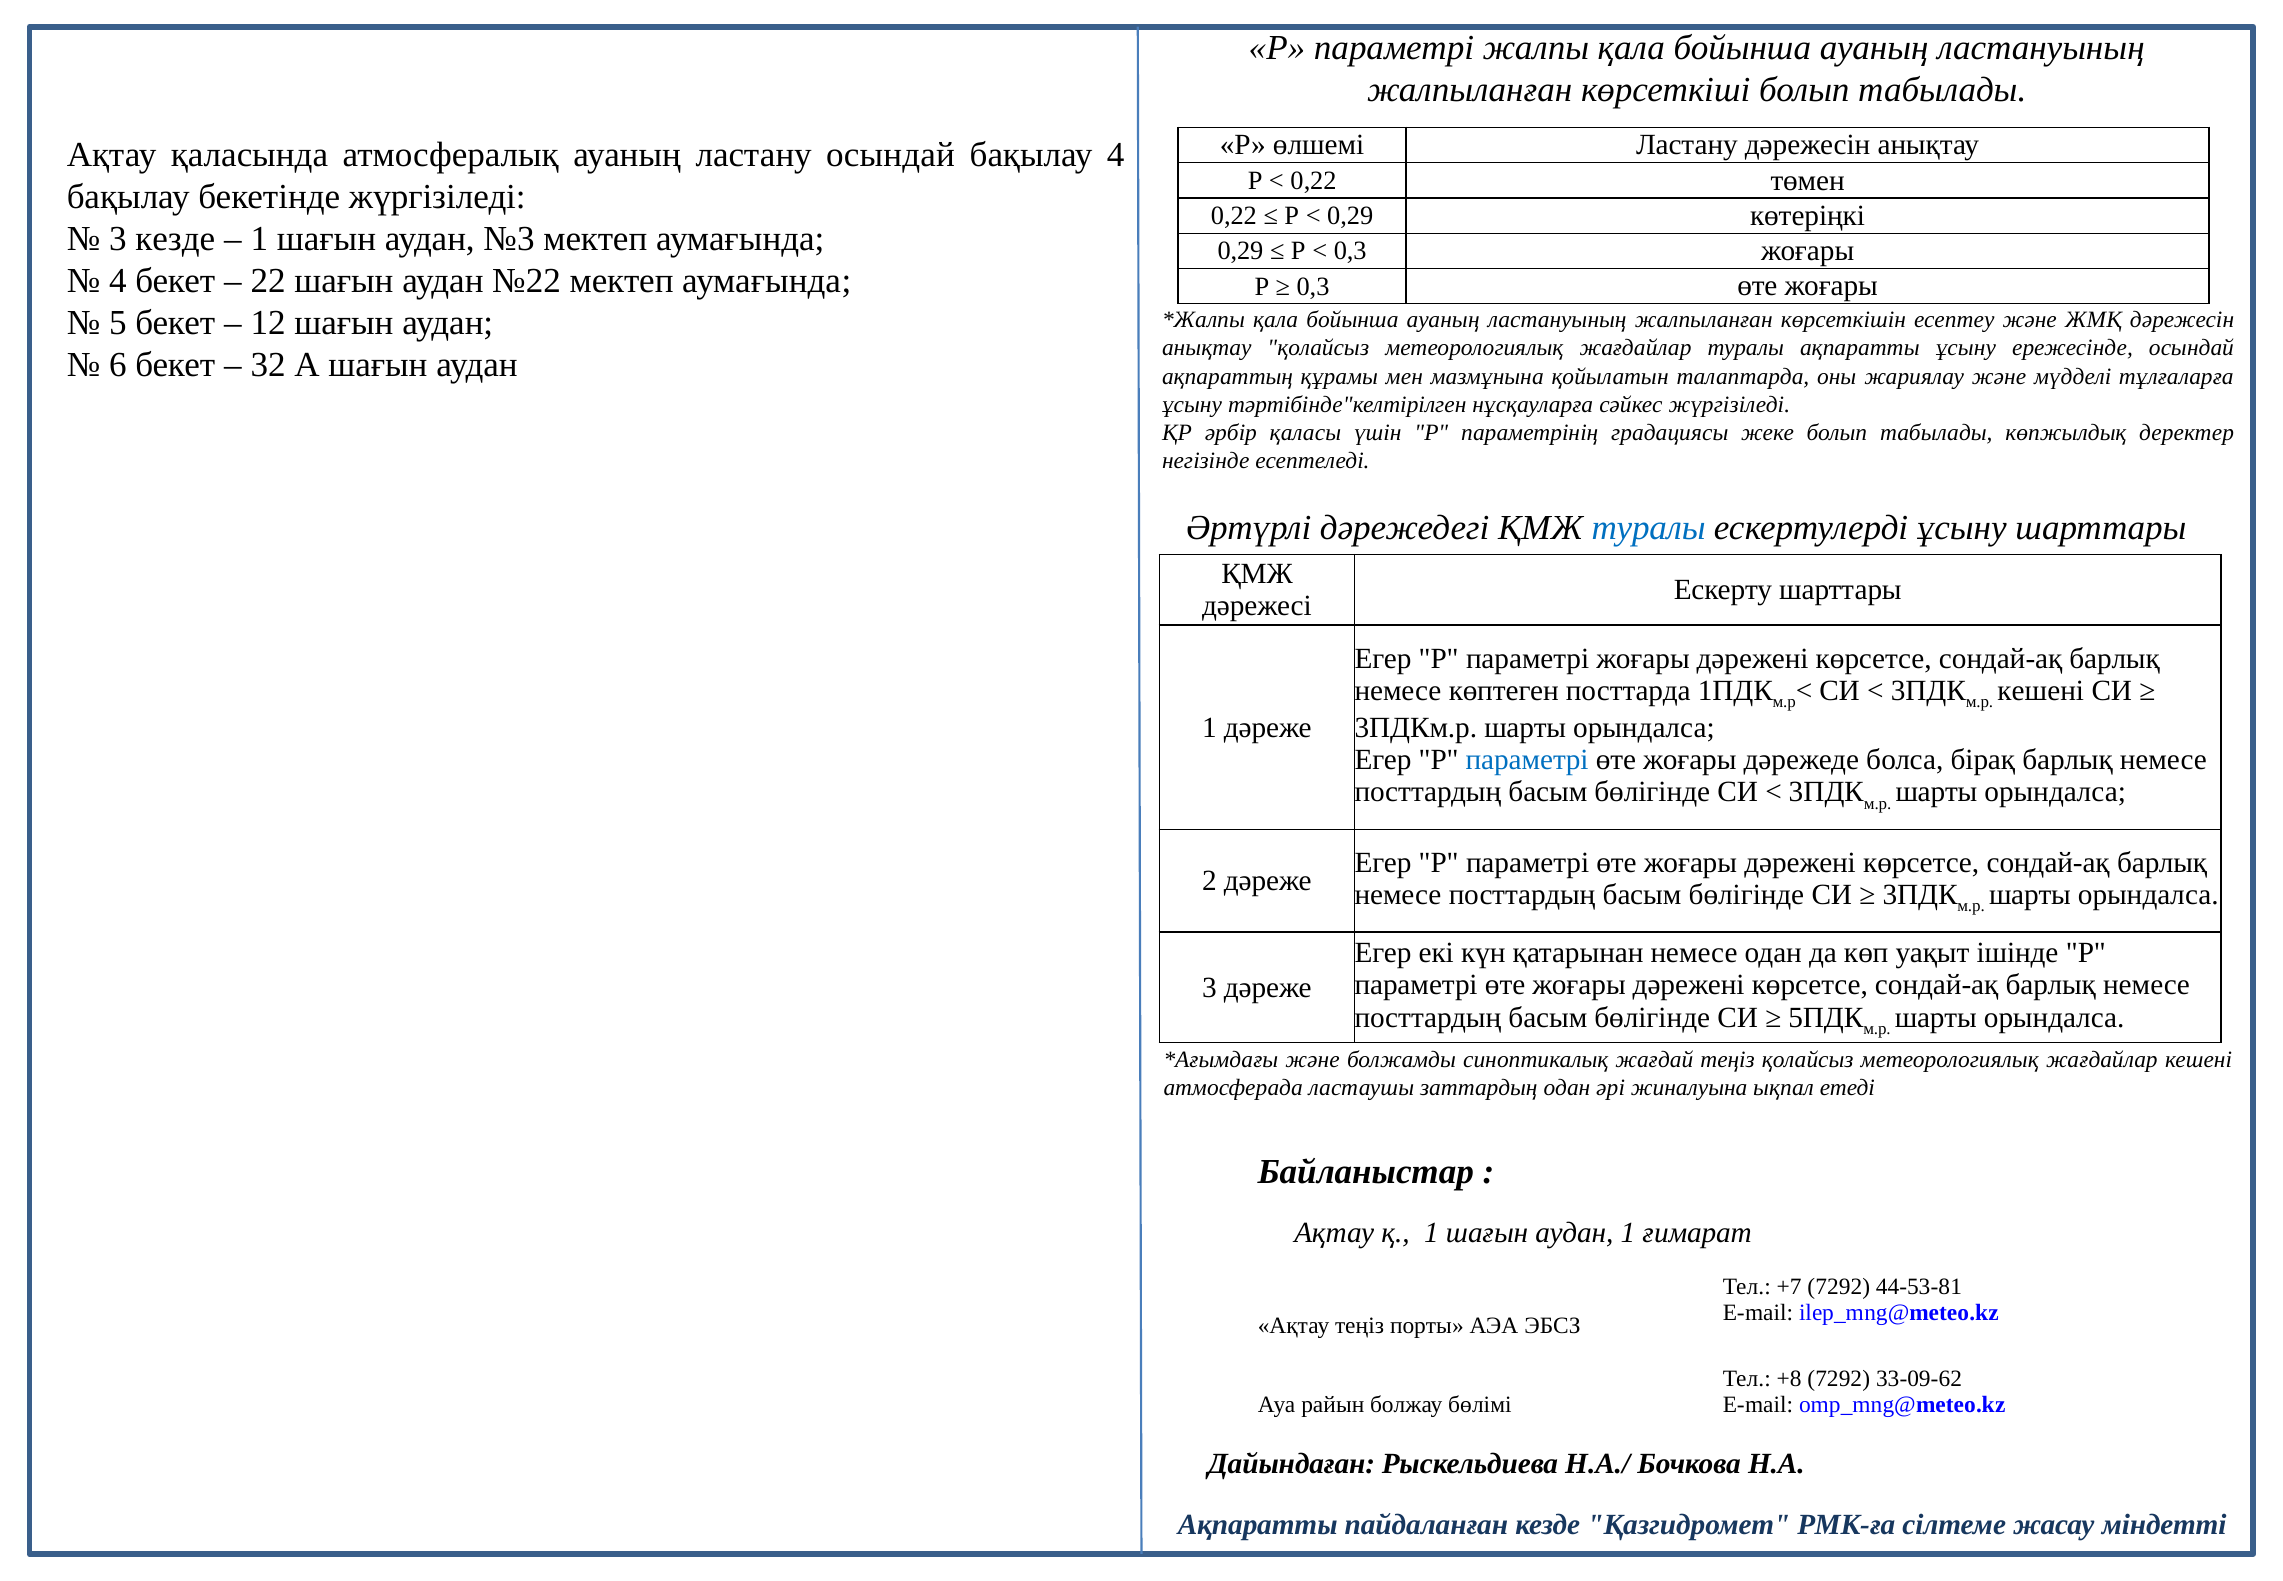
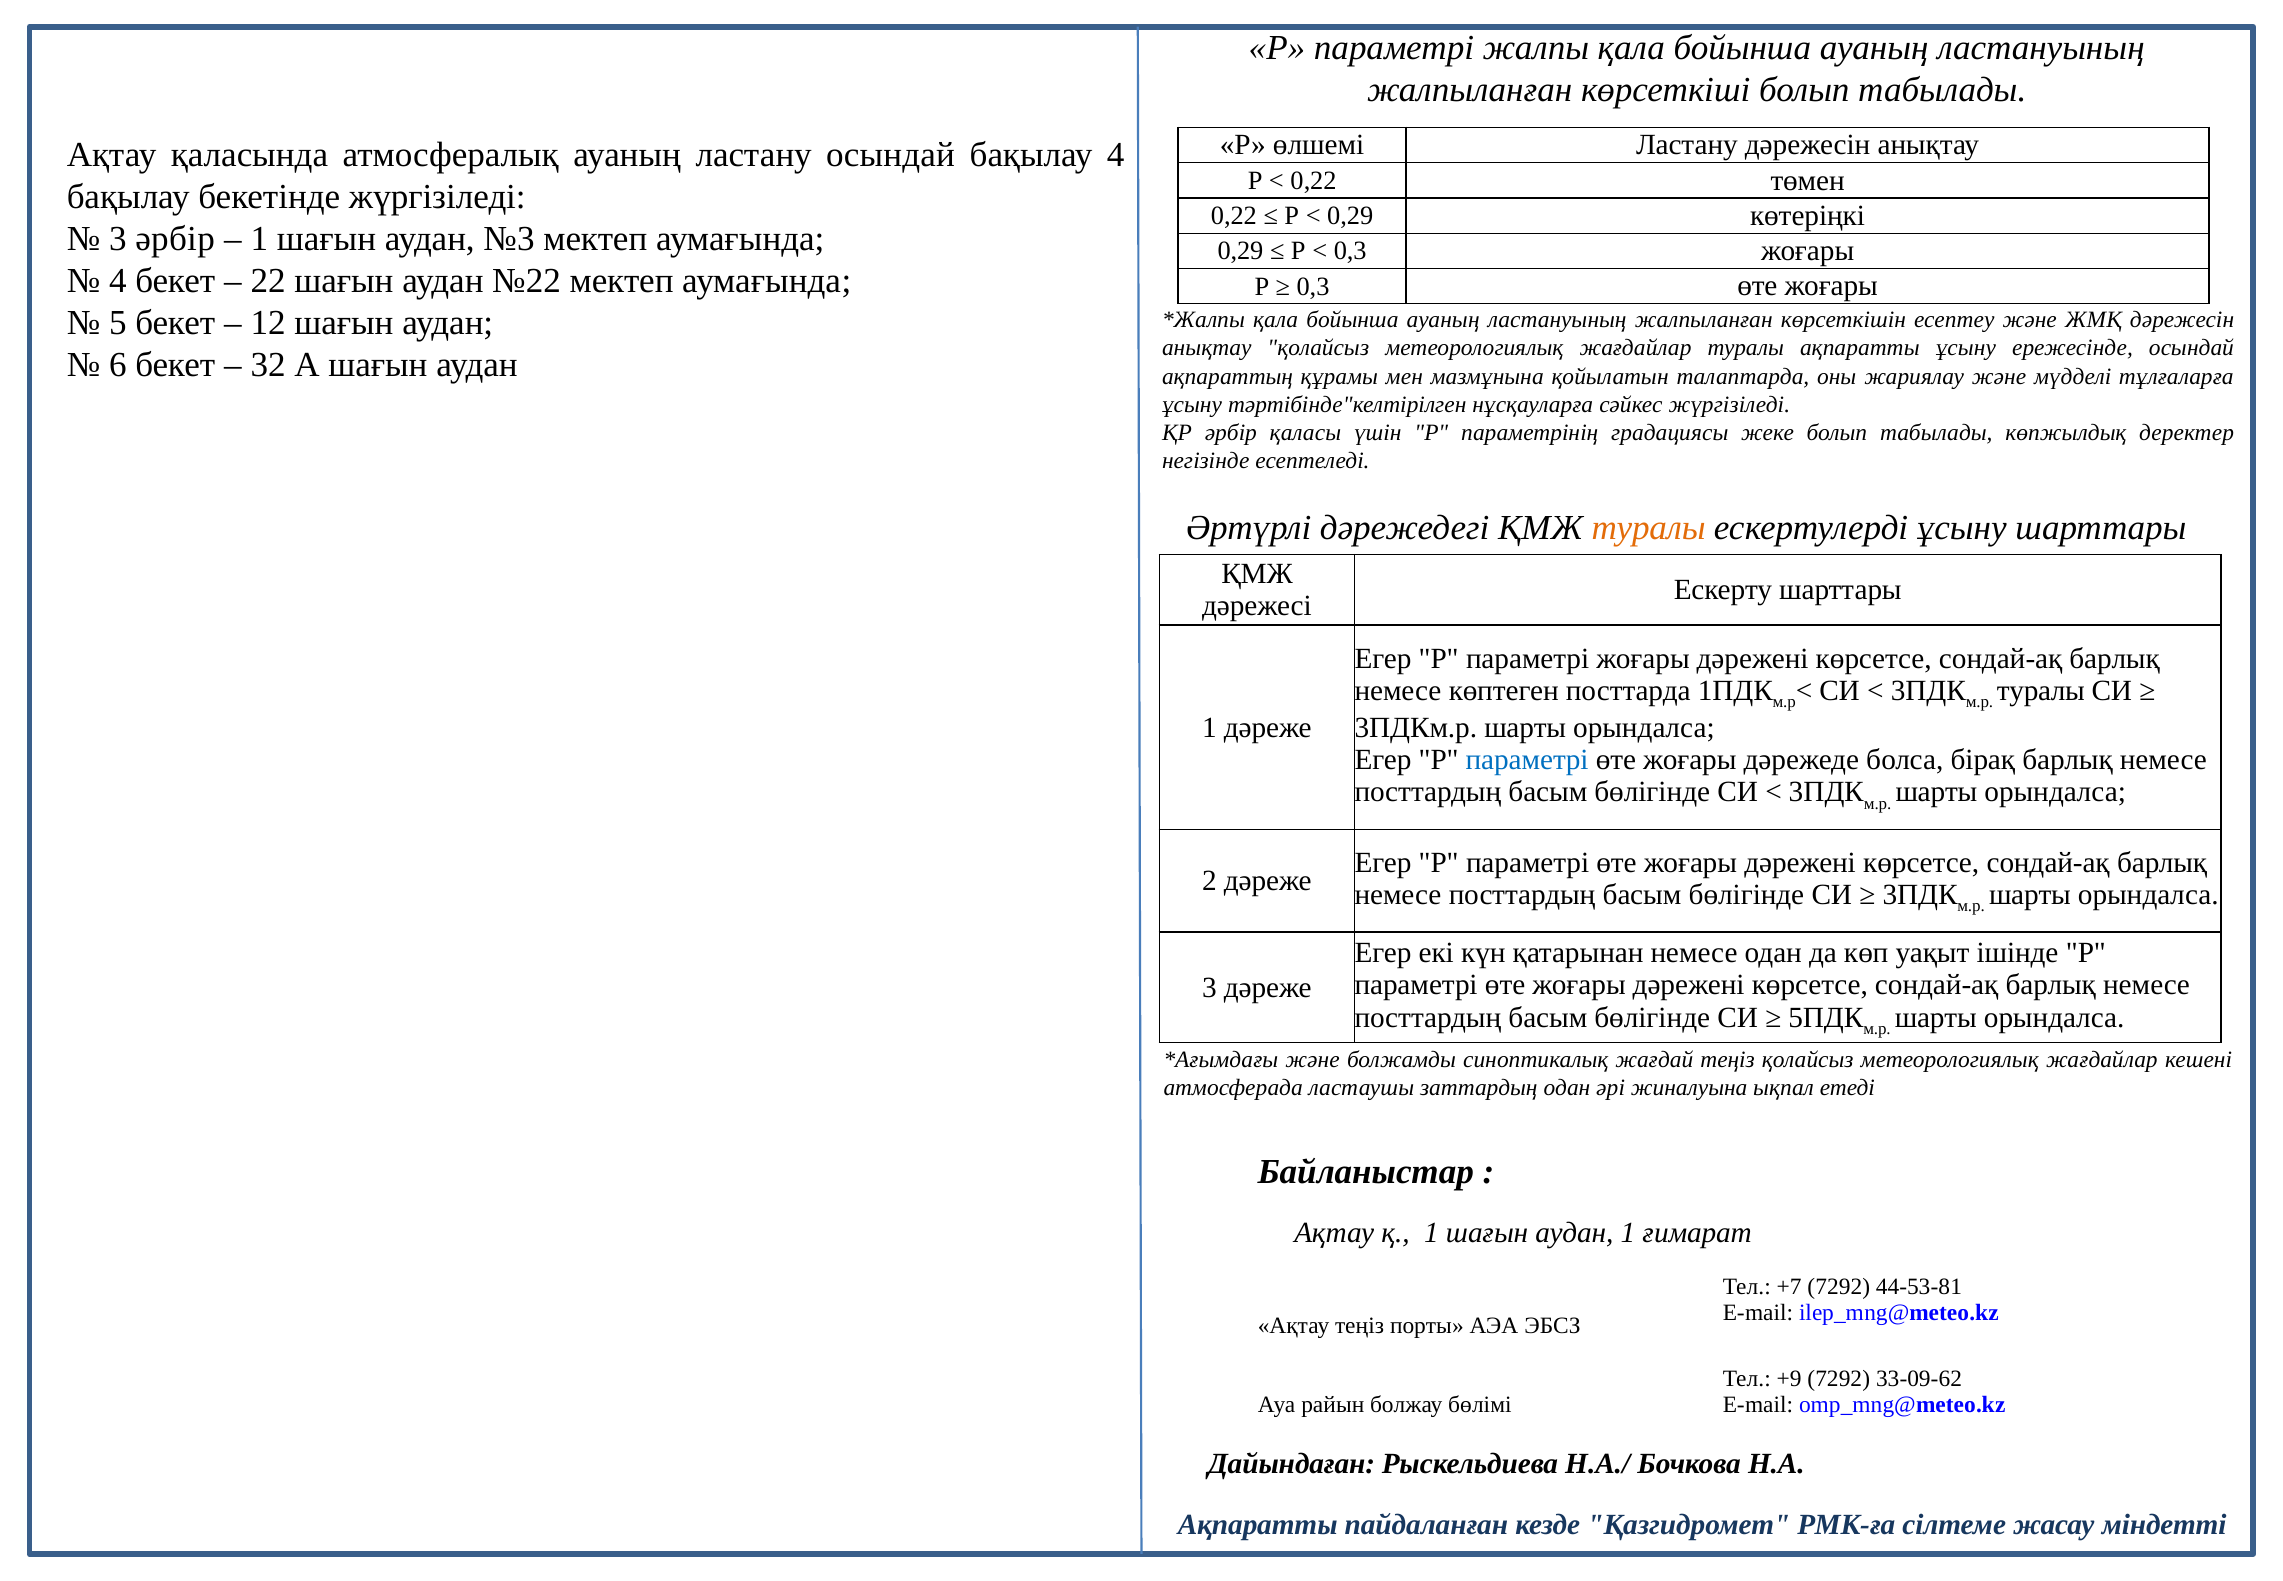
3 кезде: кезде -> әрбір
туралы at (1649, 528) colour: blue -> orange
кешені at (2041, 690): кешені -> туралы
+8: +8 -> +9
